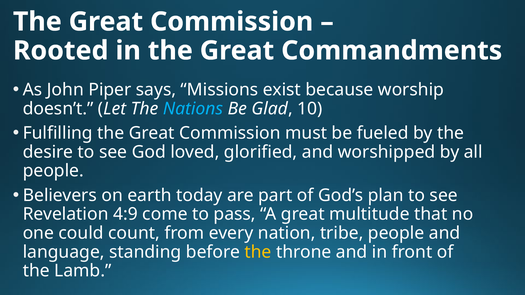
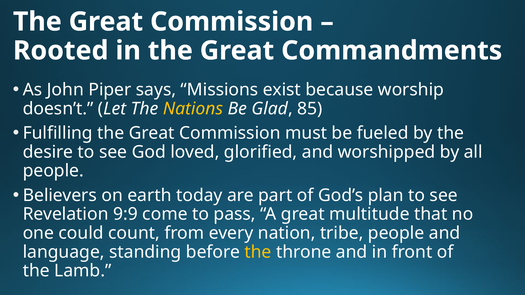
Nations colour: light blue -> yellow
10: 10 -> 85
4:9: 4:9 -> 9:9
